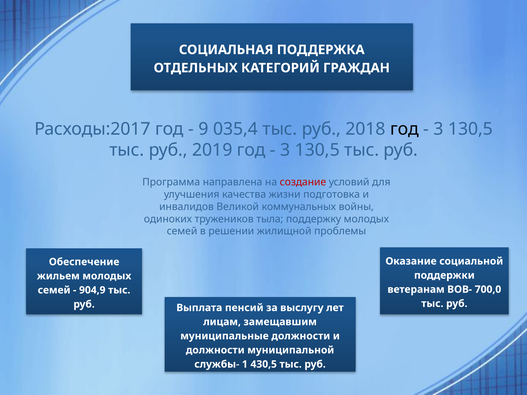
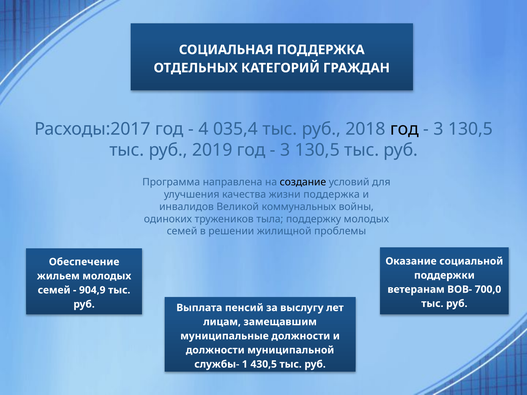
9: 9 -> 4
создание colour: red -> black
жизни подготовка: подготовка -> поддержка
